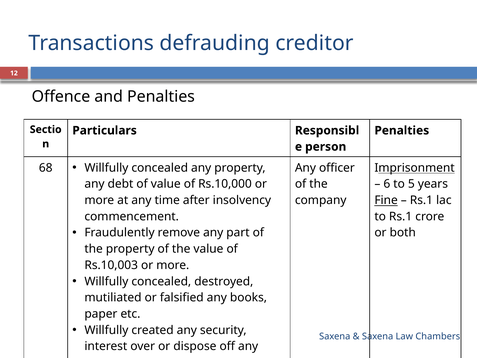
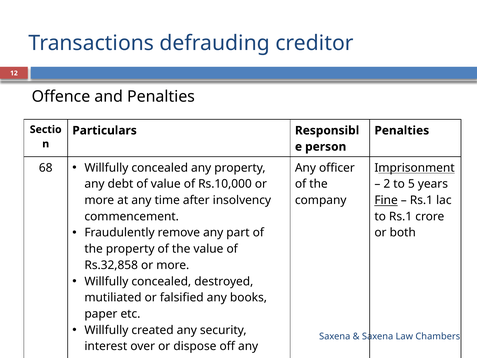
6: 6 -> 2
Rs.10,003: Rs.10,003 -> Rs.32,858
